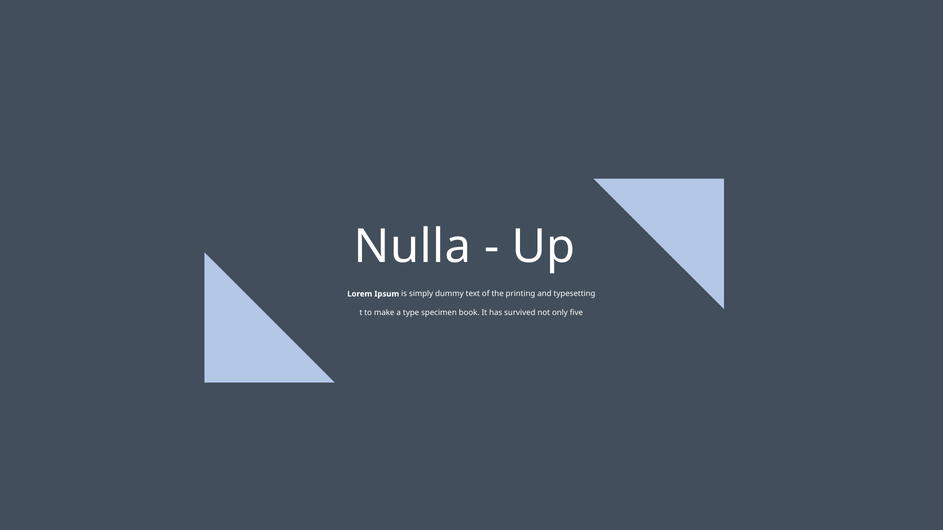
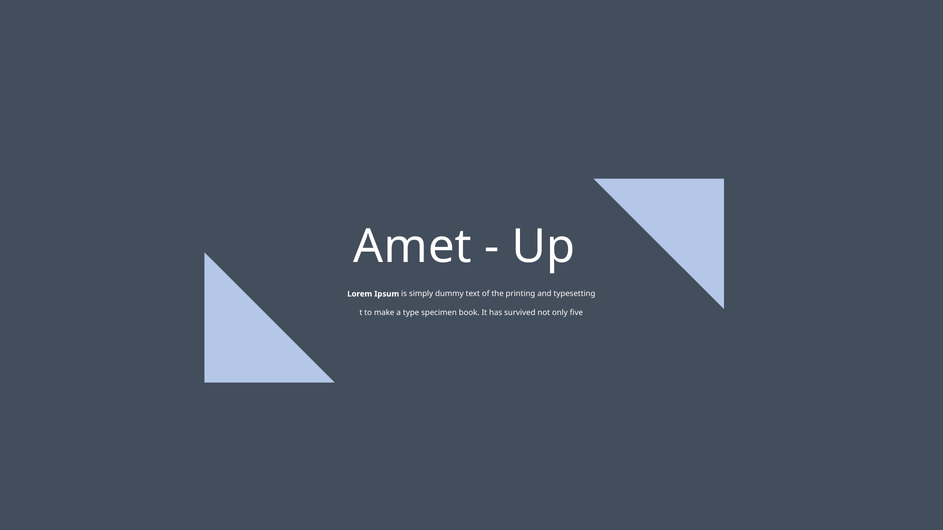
Nulla: Nulla -> Amet
